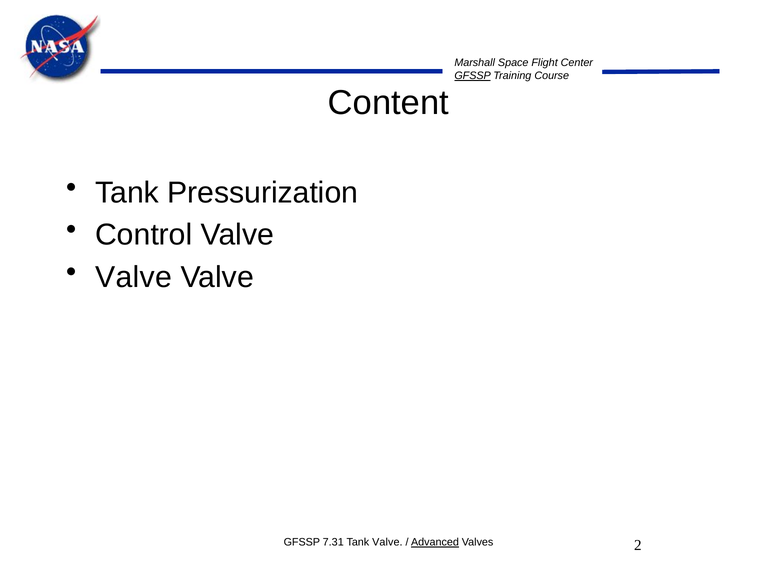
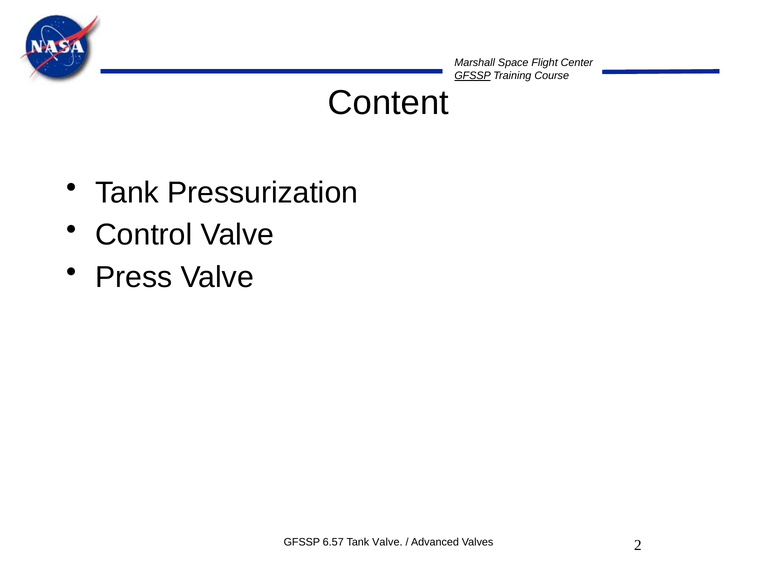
Valve at (134, 277): Valve -> Press
7.31: 7.31 -> 6.57
Advanced underline: present -> none
